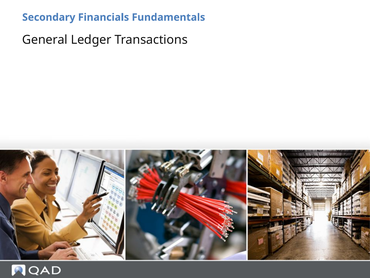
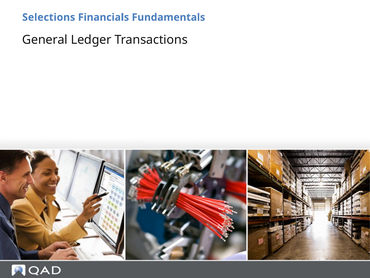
Secondary: Secondary -> Selections
